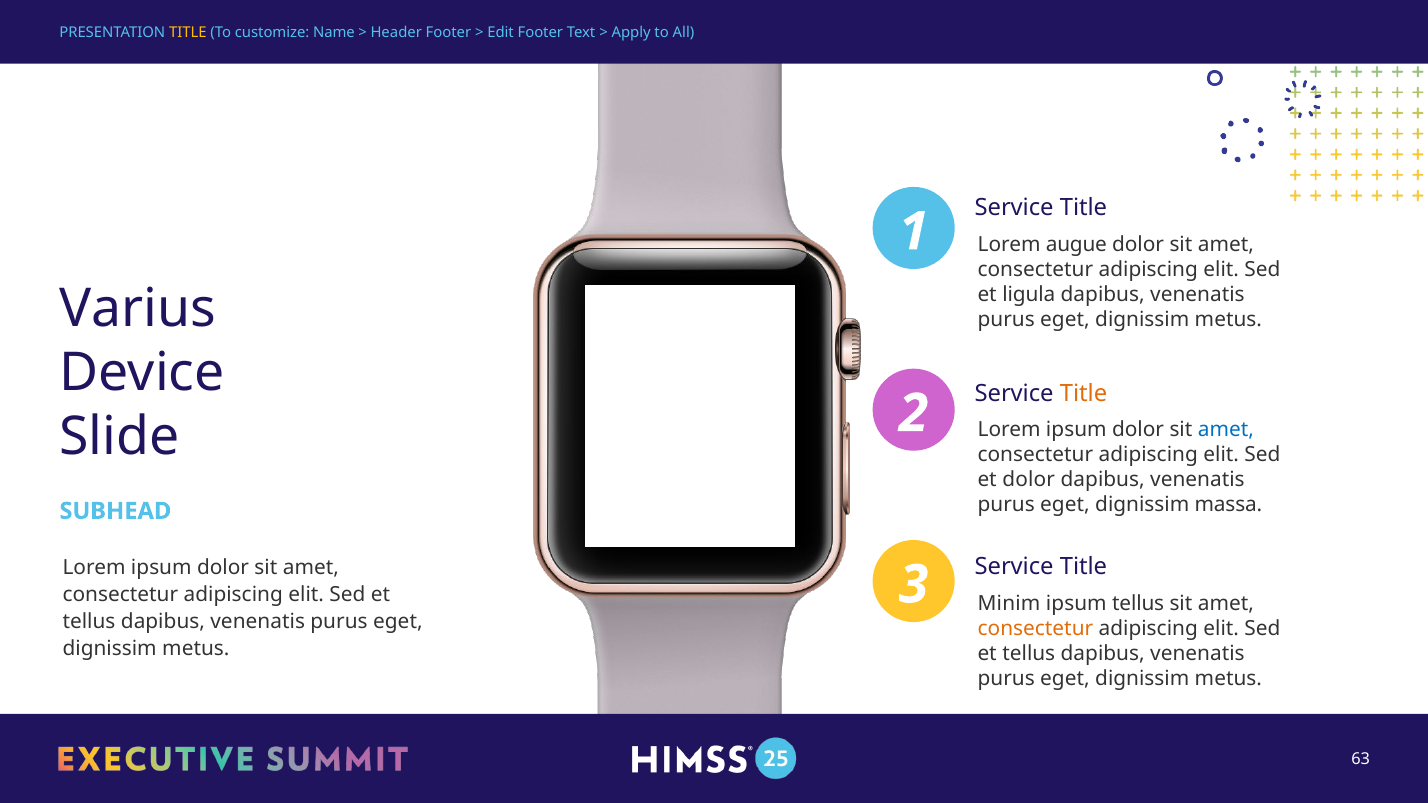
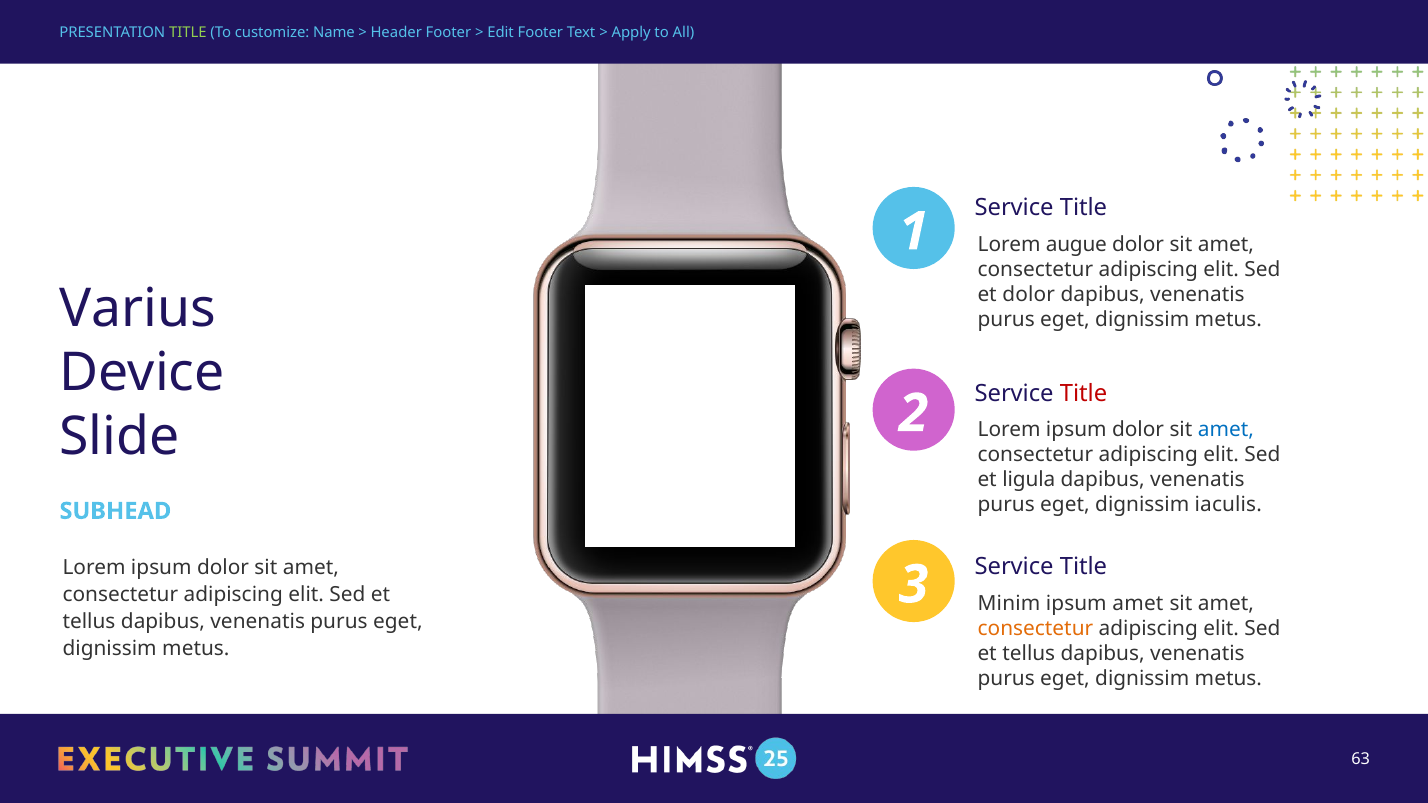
TITLE at (188, 33) colour: yellow -> light green
et ligula: ligula -> dolor
Title at (1084, 394) colour: orange -> red
et dolor: dolor -> ligula
massa: massa -> iaculis
ipsum tellus: tellus -> amet
